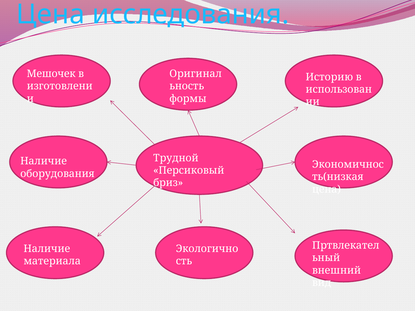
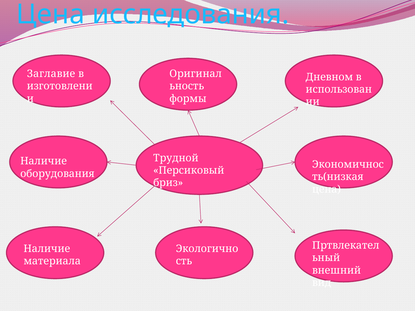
Мешочек: Мешочек -> Заглавие
Историю: Историю -> Дневном
